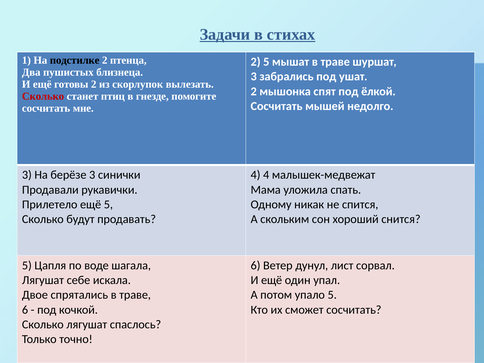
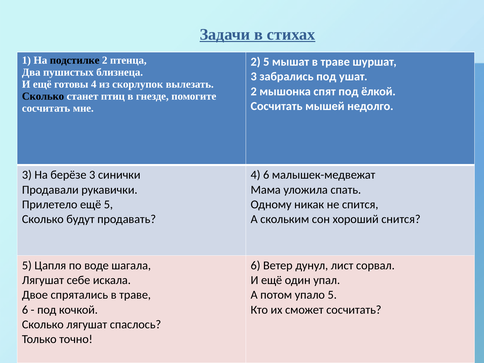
готовы 2: 2 -> 4
Сколько at (43, 96) colour: red -> black
4 4: 4 -> 6
